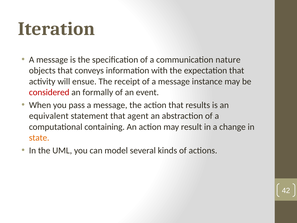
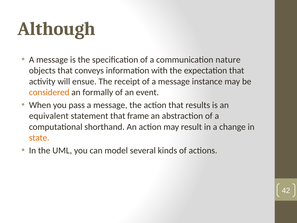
Iteration: Iteration -> Although
considered colour: red -> orange
agent: agent -> frame
containing: containing -> shorthand
